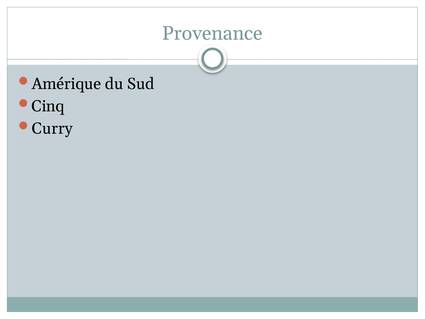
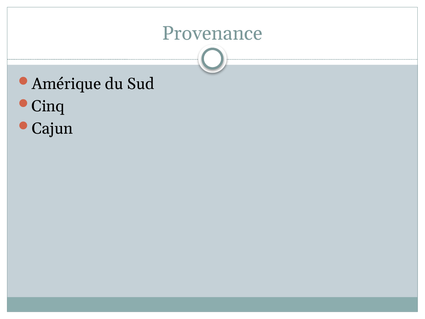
Curry: Curry -> Cajun
